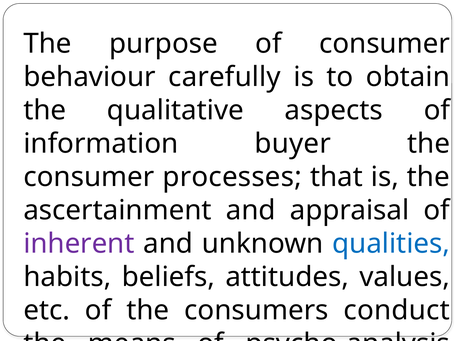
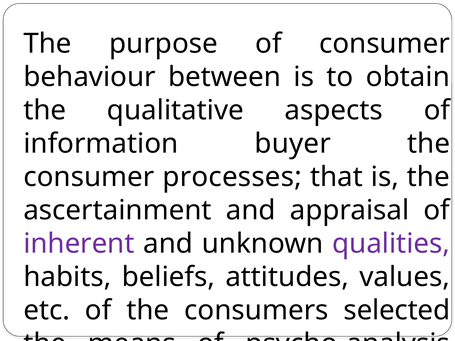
carefully: carefully -> between
qualities colour: blue -> purple
conduct: conduct -> selected
